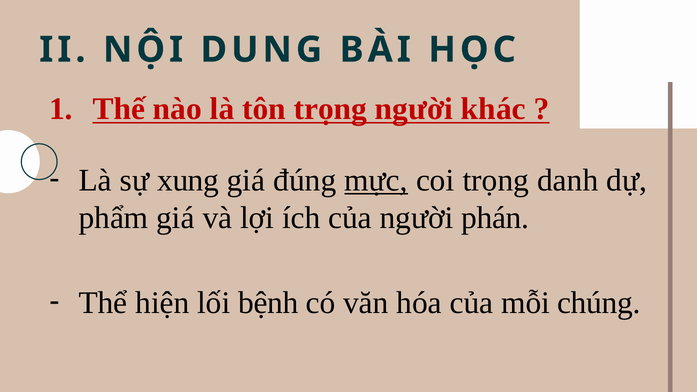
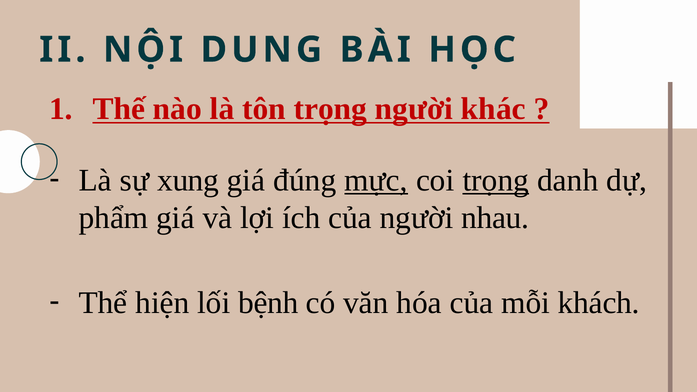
trọng at (496, 180) underline: none -> present
phán: phán -> nhau
chúng: chúng -> khách
